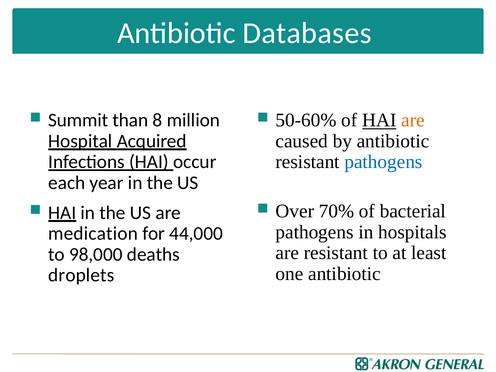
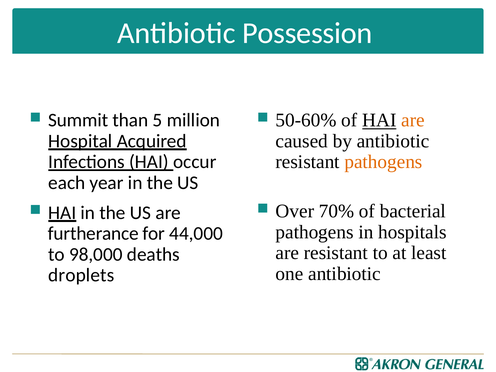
Databases: Databases -> Possession
8: 8 -> 5
pathogens at (383, 162) colour: blue -> orange
medication: medication -> furtherance
